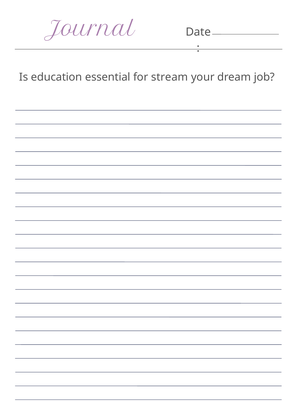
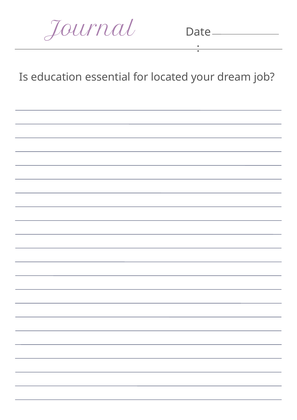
stream: stream -> located
